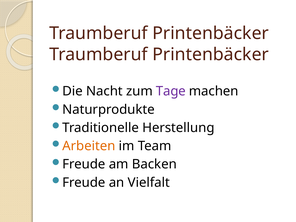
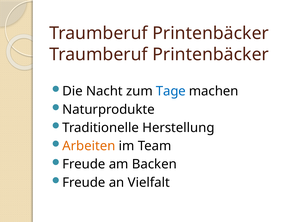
Tage colour: purple -> blue
